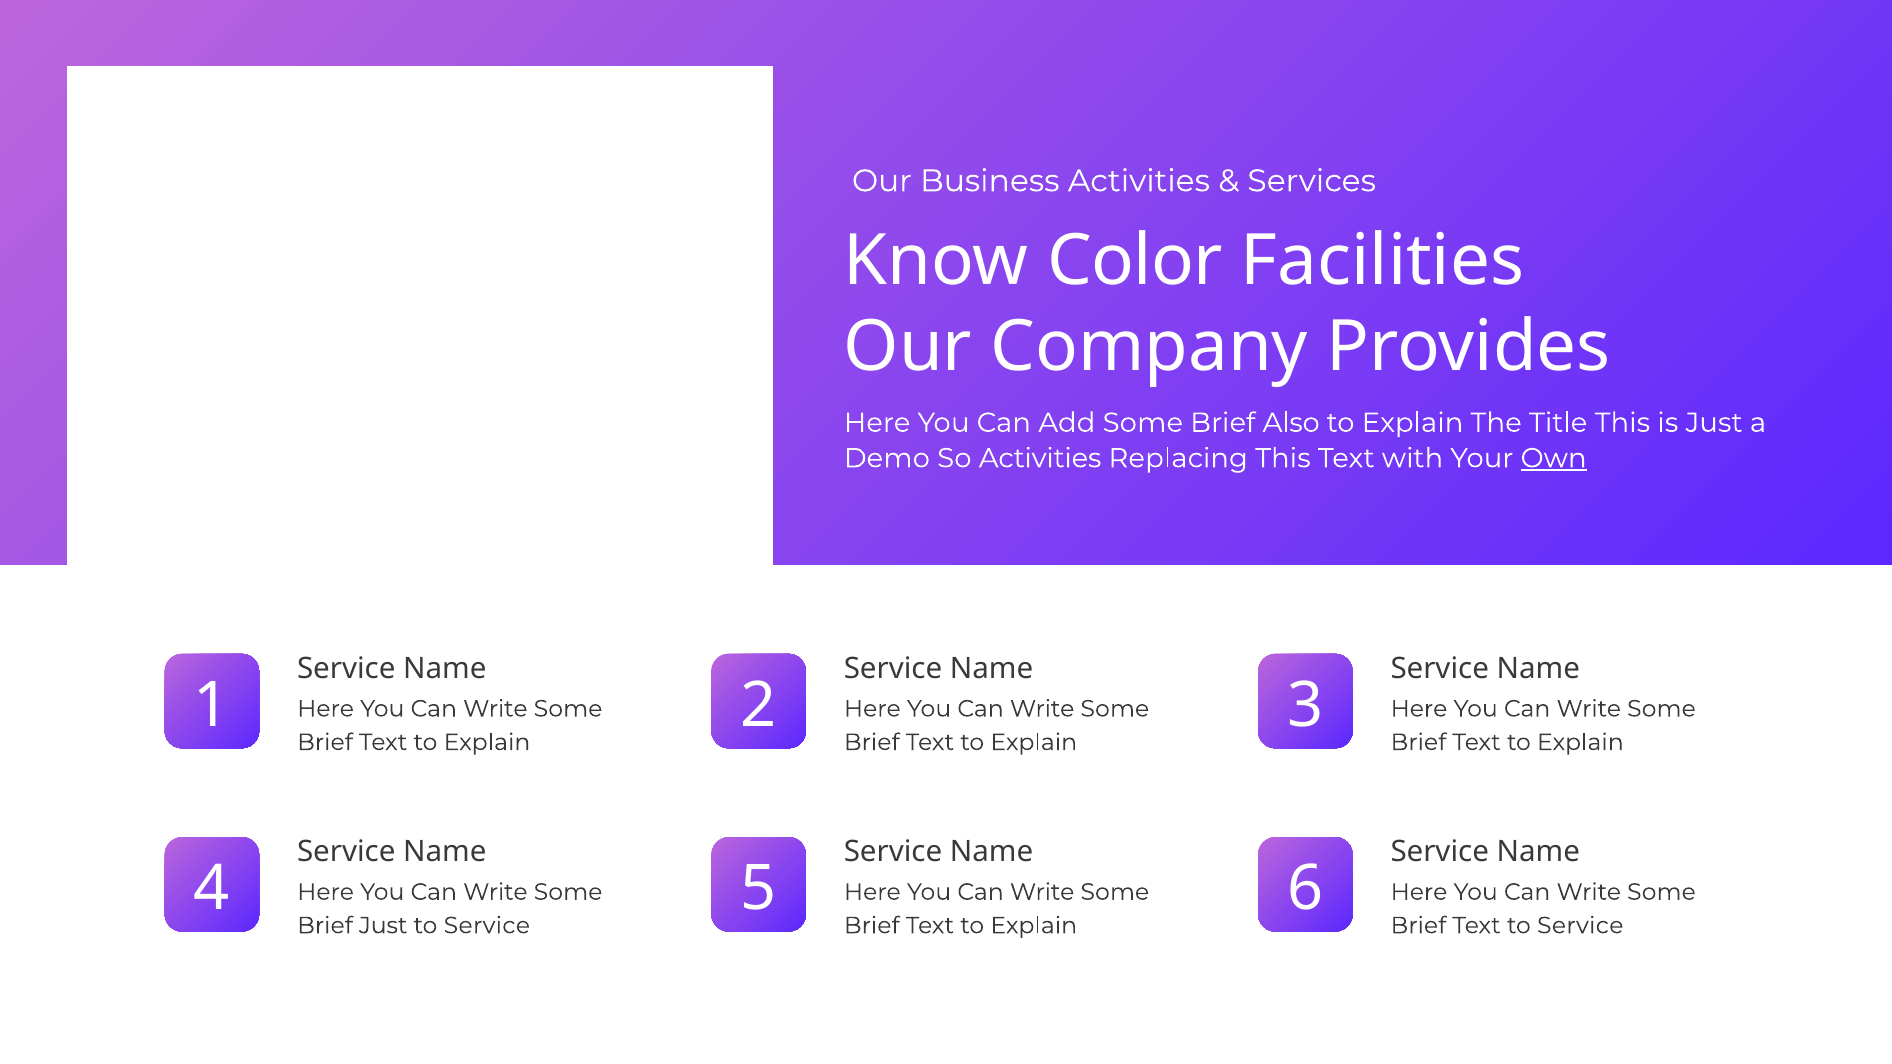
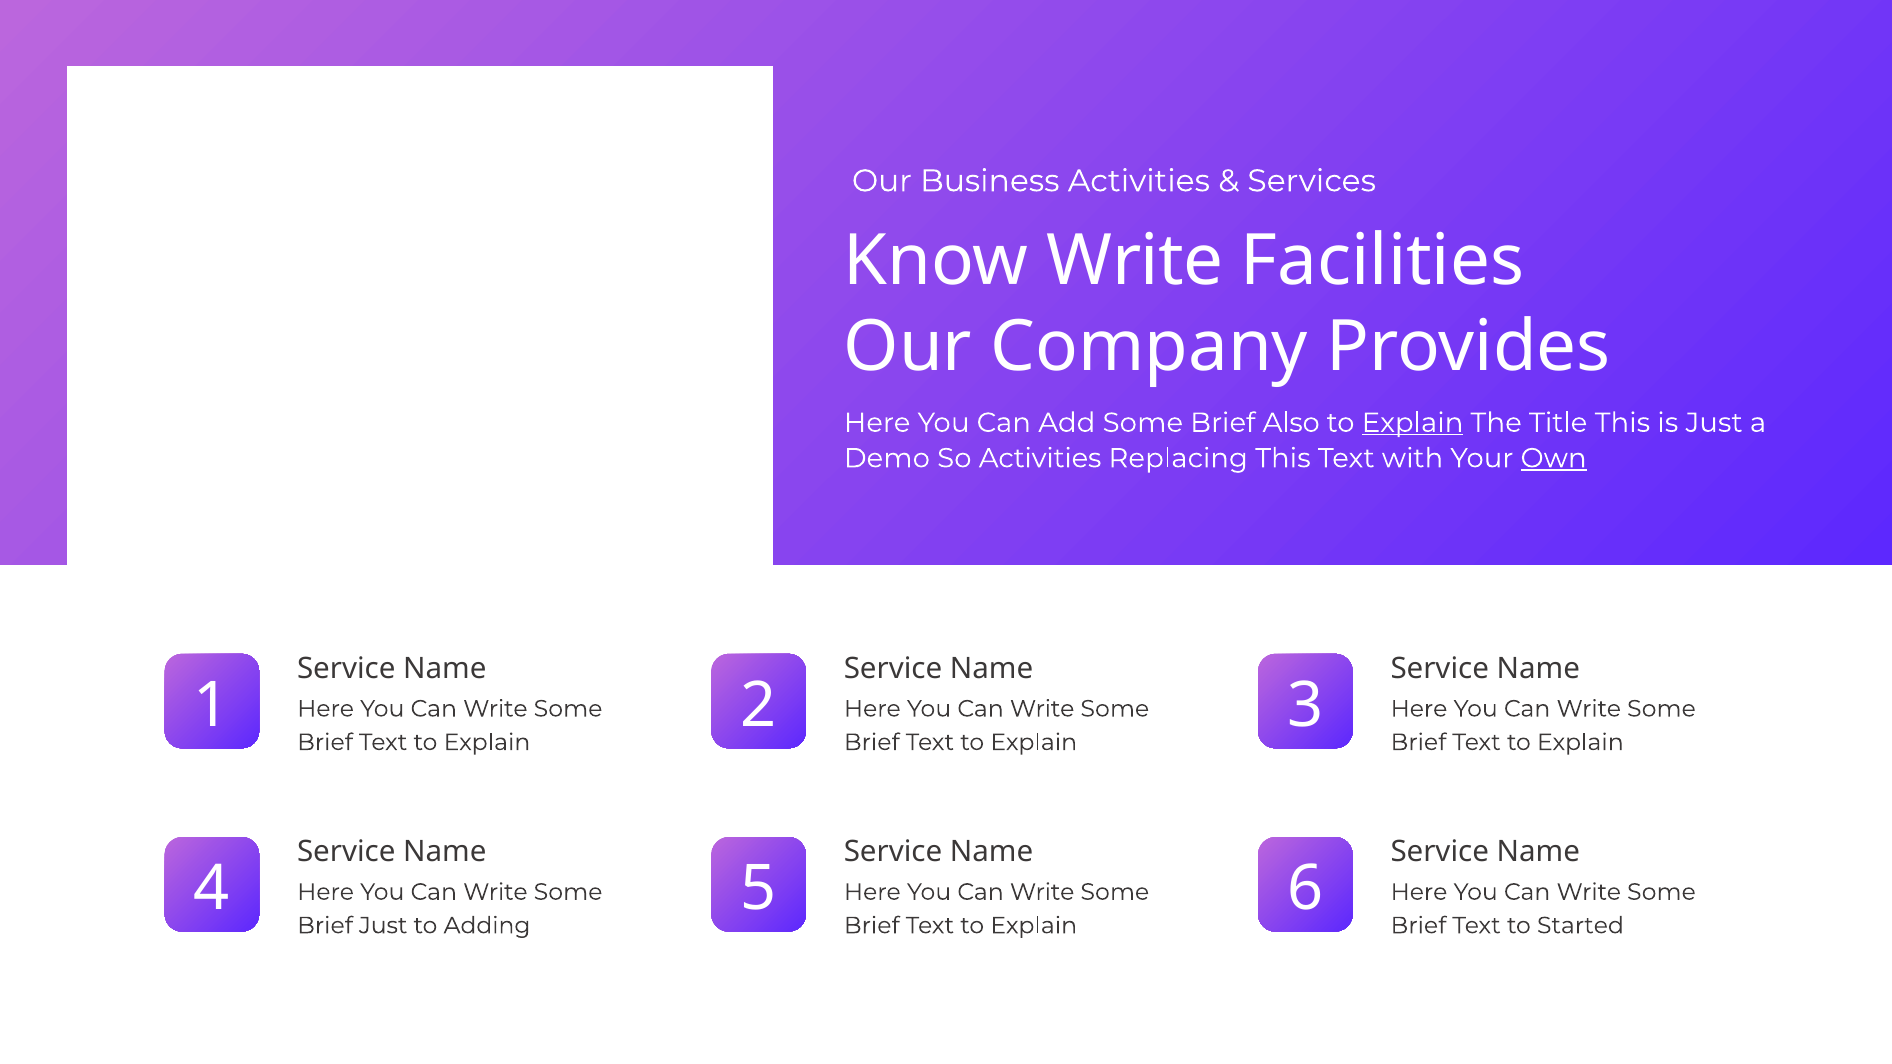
Know Color: Color -> Write
Explain at (1413, 423) underline: none -> present
Service at (487, 926): Service -> Adding
Text to Service: Service -> Started
